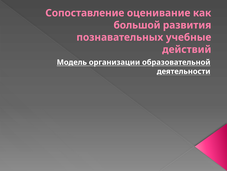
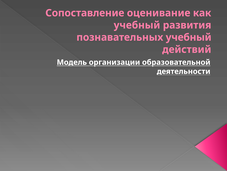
большой at (137, 25): большой -> учебный
познавательных учебные: учебные -> учебный
